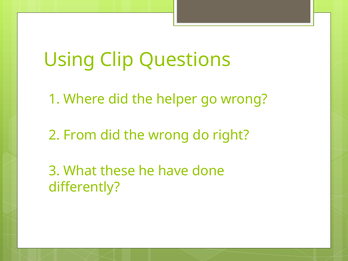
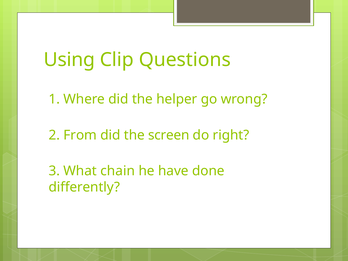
the wrong: wrong -> screen
these: these -> chain
